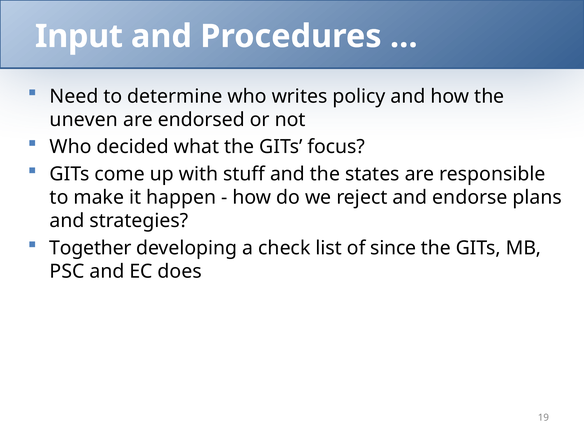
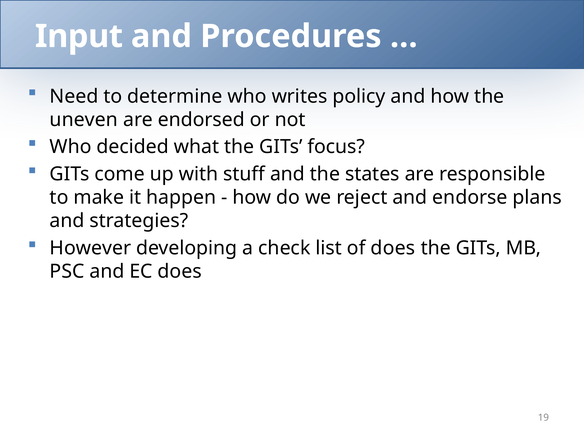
Together: Together -> However
of since: since -> does
